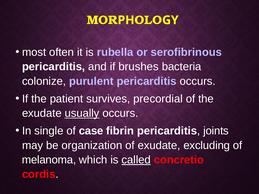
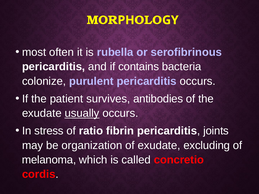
brushes: brushes -> contains
precordial: precordial -> antibodies
single: single -> stress
case: case -> ratio
called underline: present -> none
